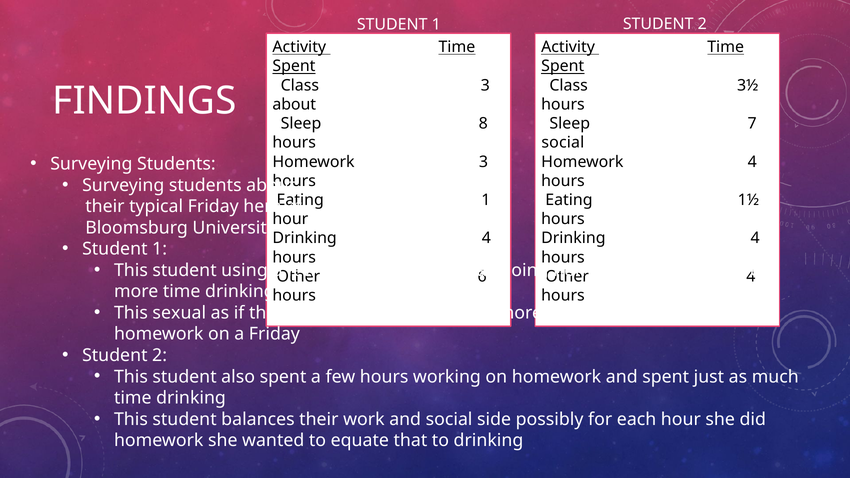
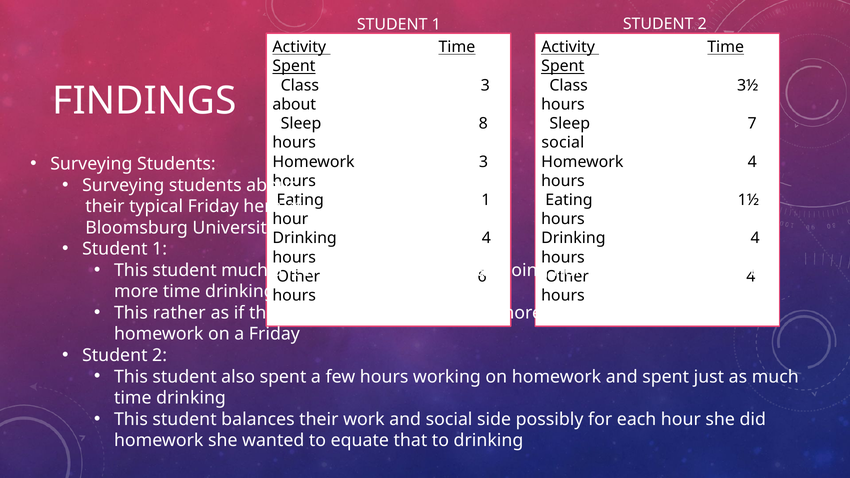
student using: using -> much
This sexual: sexual -> rather
